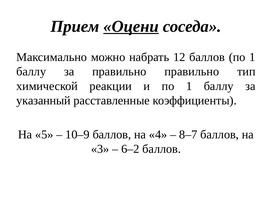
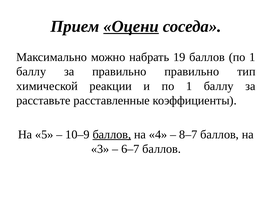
12: 12 -> 19
указанный: указанный -> расставьте
баллов at (112, 134) underline: none -> present
6–2: 6–2 -> 6–7
